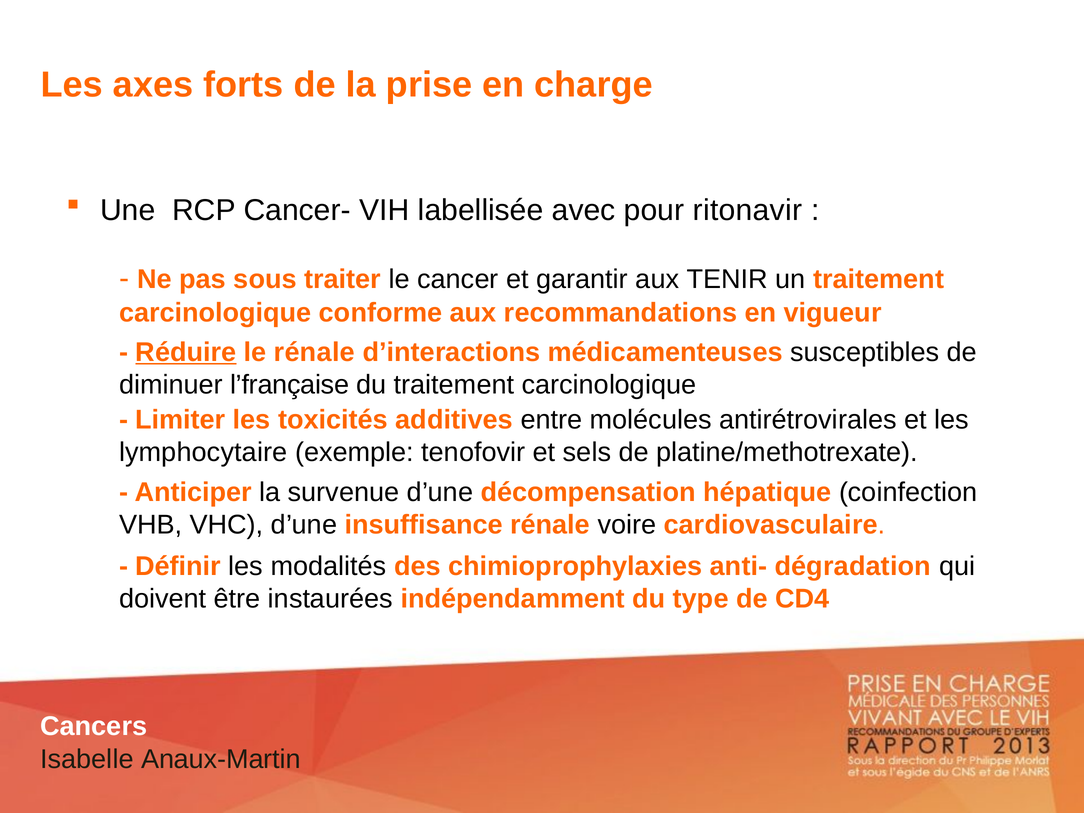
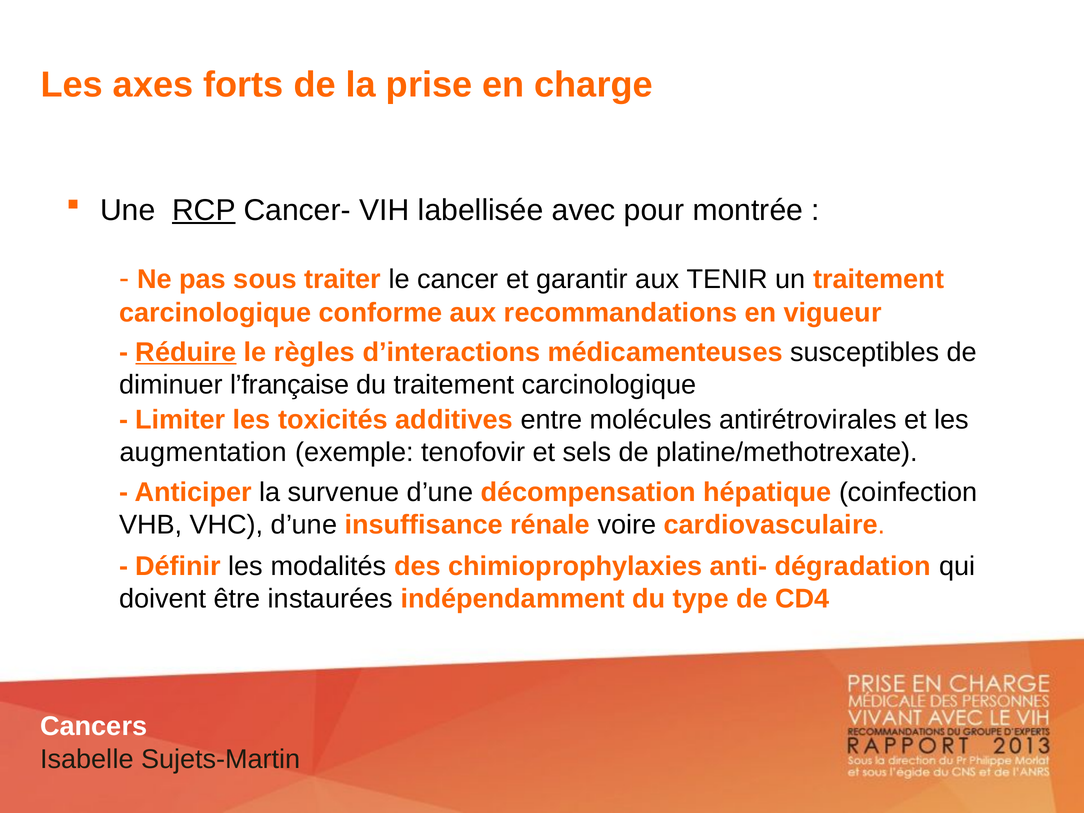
RCP underline: none -> present
ritonavir: ritonavir -> montrée
le rénale: rénale -> règles
lymphocytaire: lymphocytaire -> augmentation
Anaux-Martin: Anaux-Martin -> Sujets-Martin
